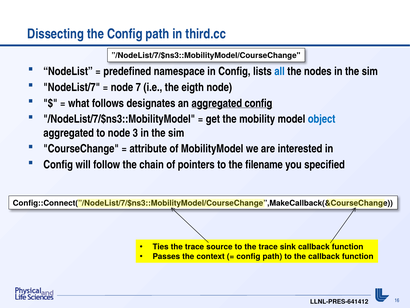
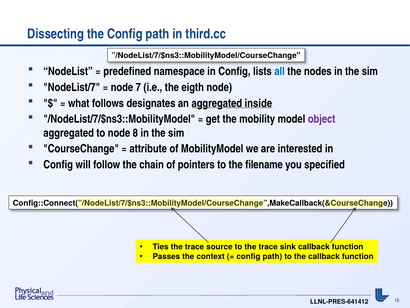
aggregated config: config -> inside
object colour: blue -> purple
3: 3 -> 8
